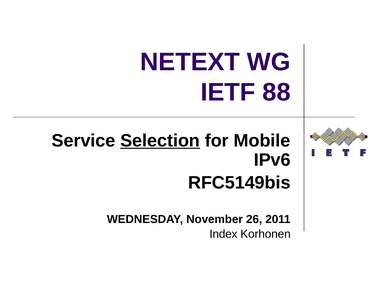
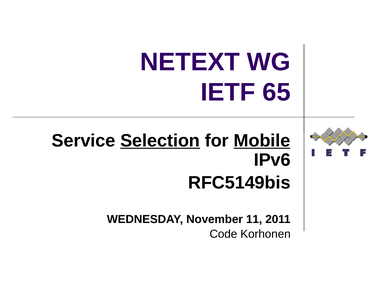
88: 88 -> 65
Mobile underline: none -> present
26: 26 -> 11
Index: Index -> Code
